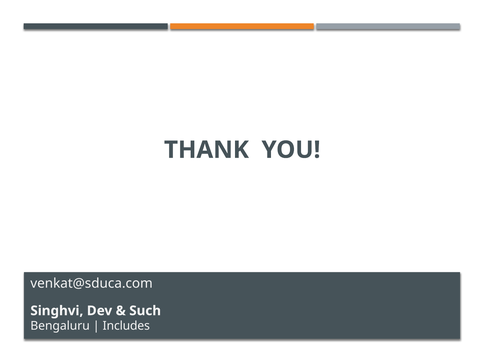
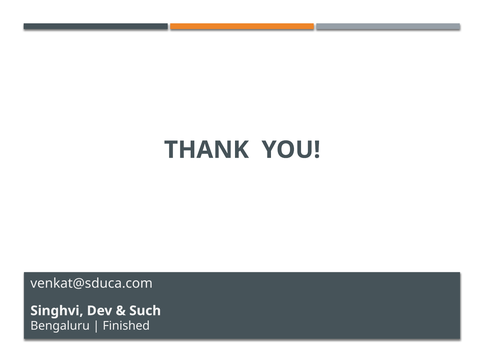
Includes: Includes -> Finished
